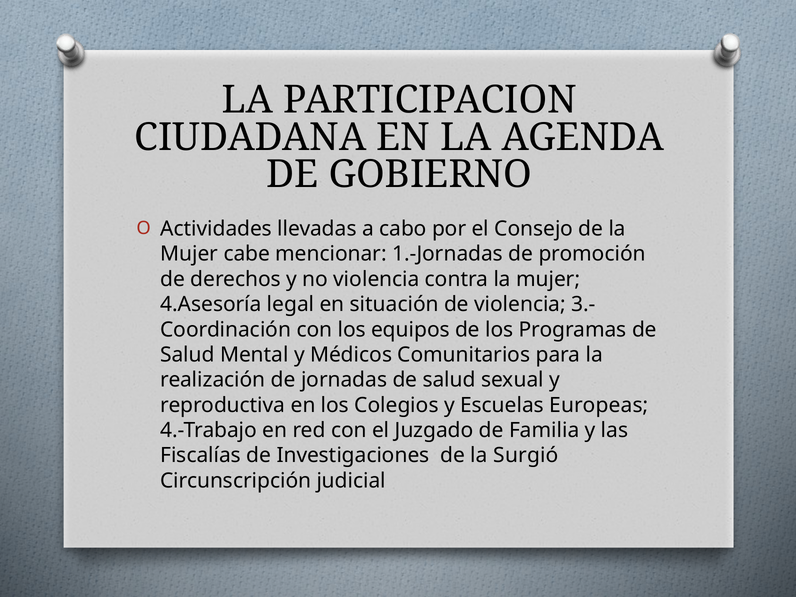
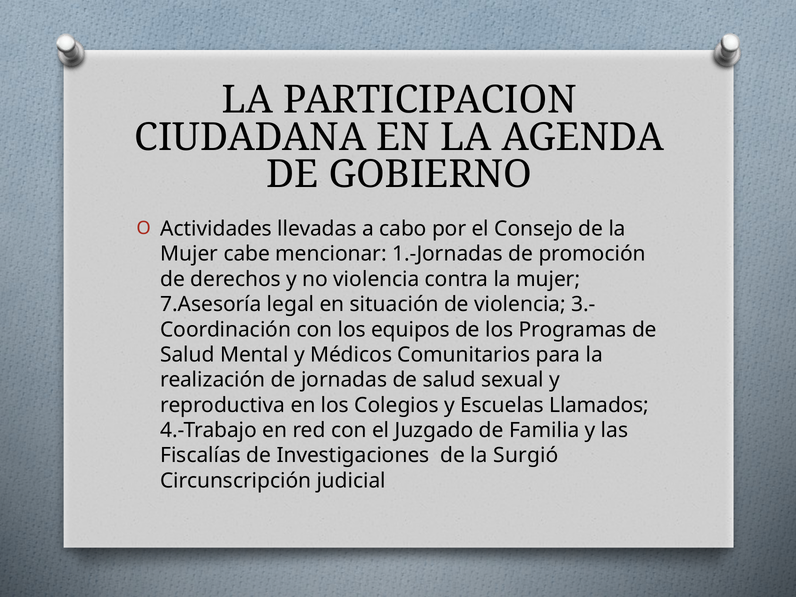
4.Asesoría: 4.Asesoría -> 7.Asesoría
Europeas: Europeas -> Llamados
